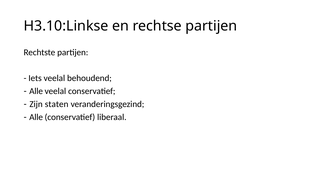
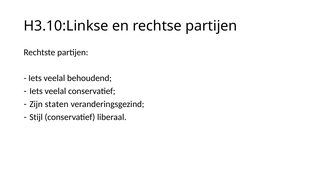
Alle at (36, 91): Alle -> Iets
Alle at (36, 117): Alle -> Stijl
